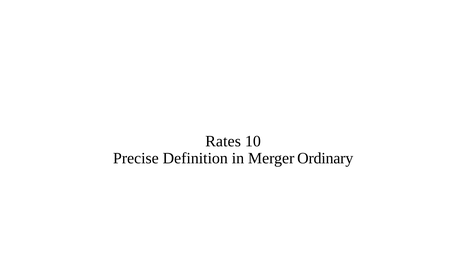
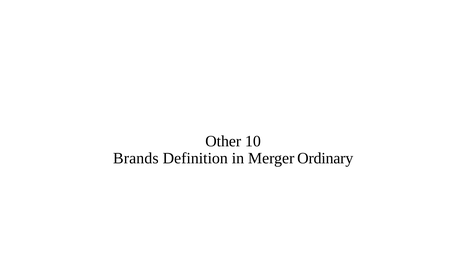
Rates: Rates -> Other
Precise: Precise -> Brands
